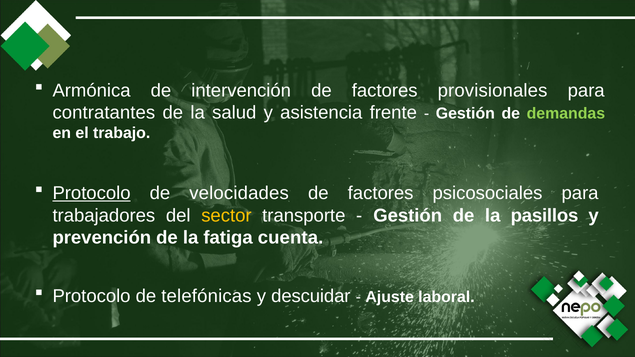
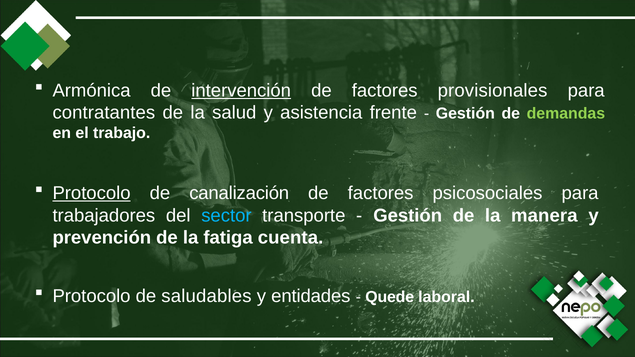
intervención underline: none -> present
velocidades: velocidades -> canalización
sector colour: yellow -> light blue
pasillos: pasillos -> manera
telefónicas: telefónicas -> saludables
descuidar: descuidar -> entidades
Ajuste: Ajuste -> Quede
